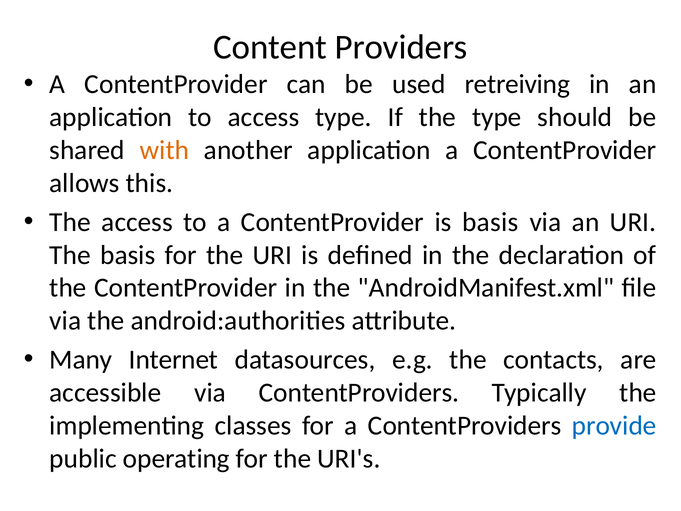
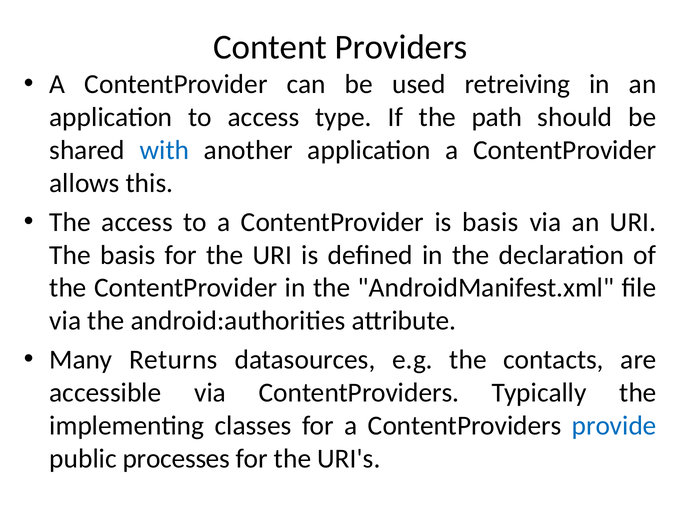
the type: type -> path
with colour: orange -> blue
Internet: Internet -> Returns
operating: operating -> processes
